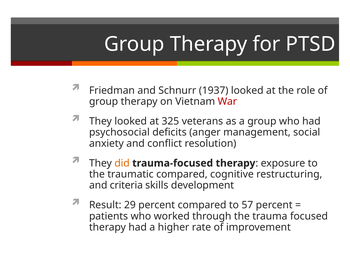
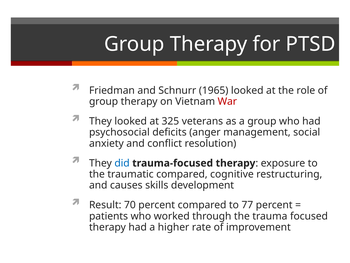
1937: 1937 -> 1965
did colour: orange -> blue
criteria: criteria -> causes
29: 29 -> 70
57: 57 -> 77
